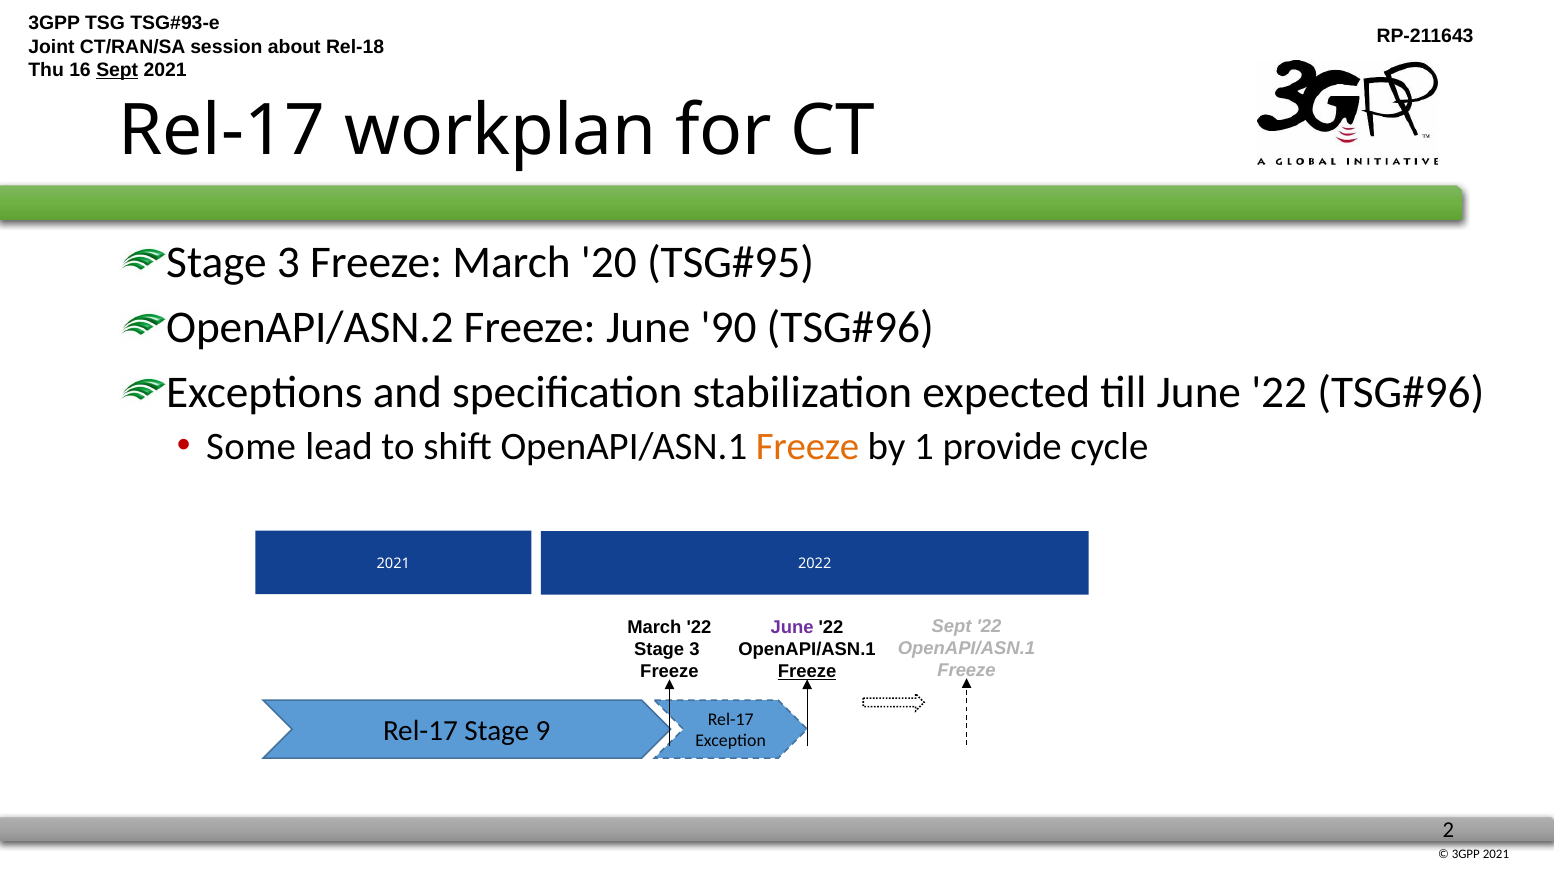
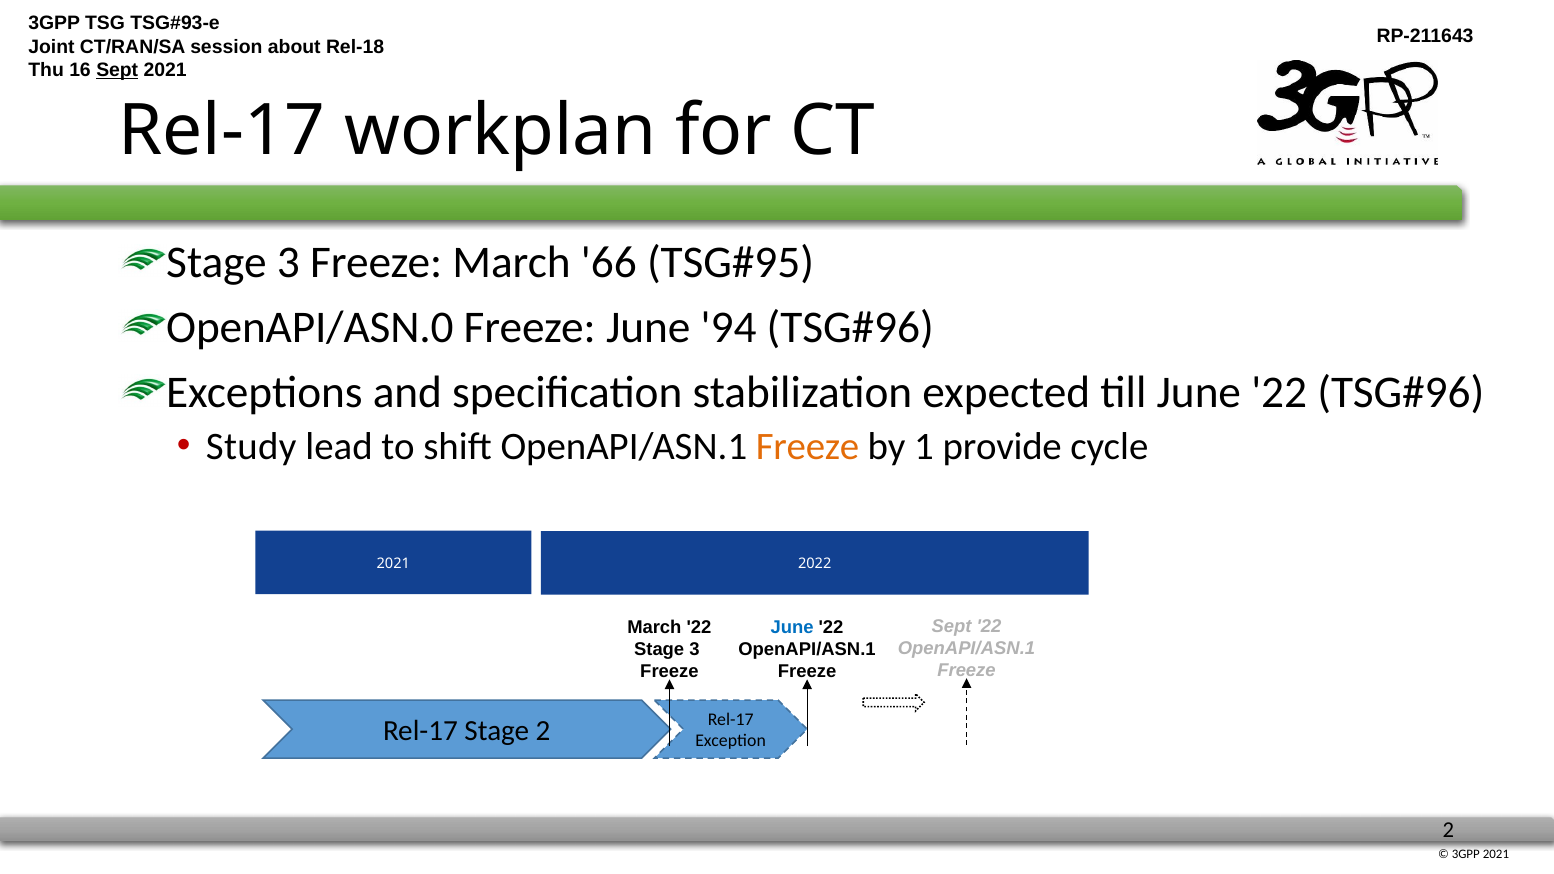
20: 20 -> 66
OpenAPI/ASN.2: OpenAPI/ASN.2 -> OpenAPI/ASN.0
90: 90 -> 94
Some: Some -> Study
June at (792, 627) colour: purple -> blue
Freeze at (807, 672) underline: present -> none
Stage 9: 9 -> 2
